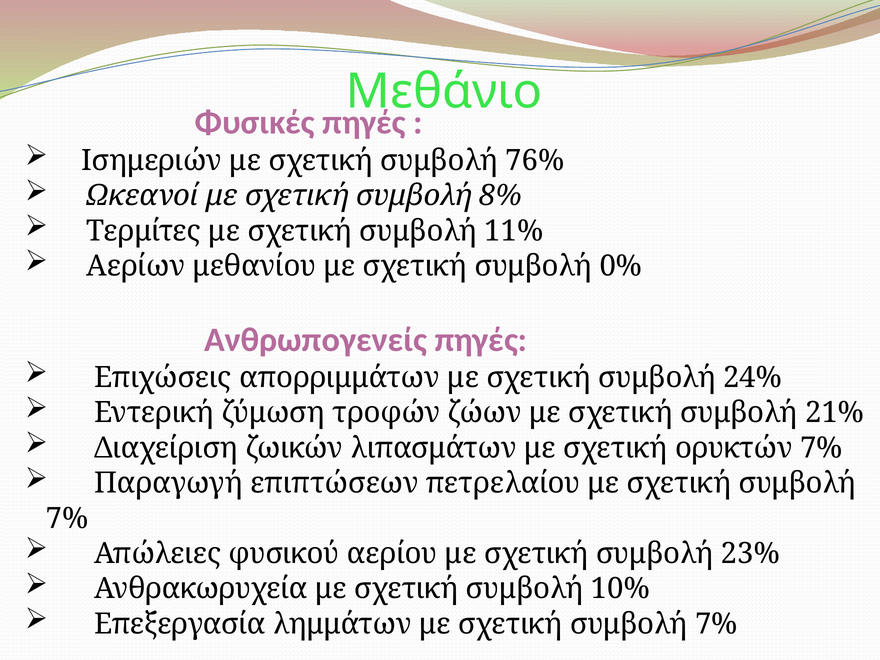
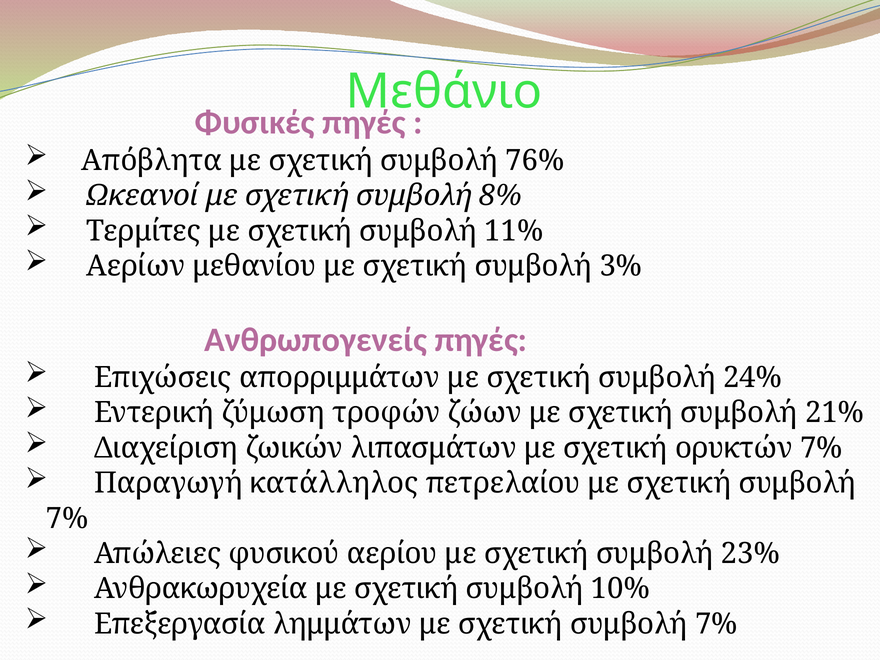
Ισημεριών: Ισημεριών -> Απόβλητα
0%: 0% -> 3%
επιπτώσεων: επιπτώσεων -> κατάλληλος
